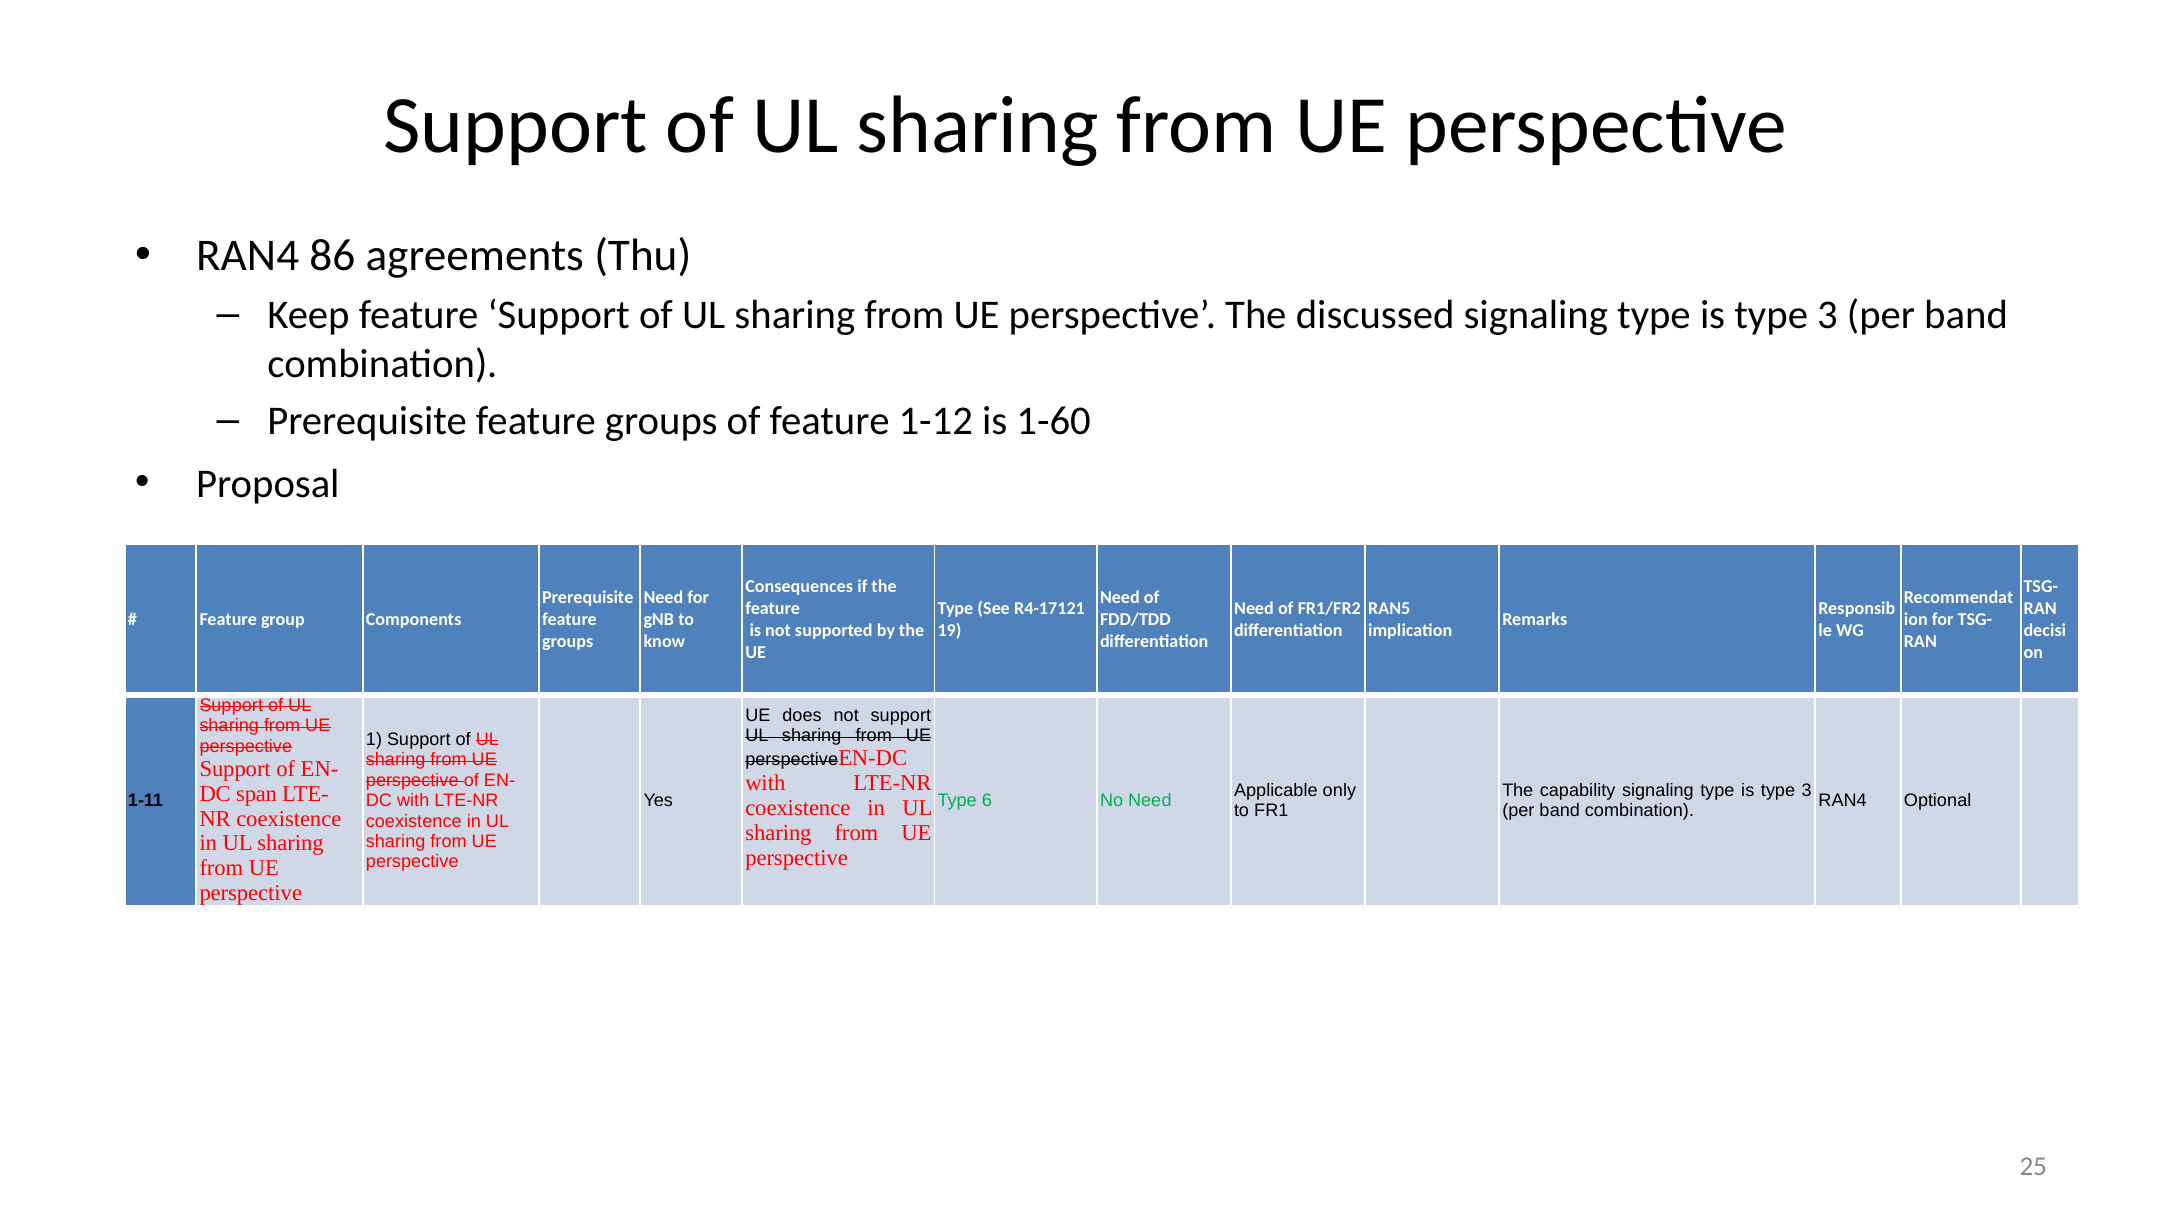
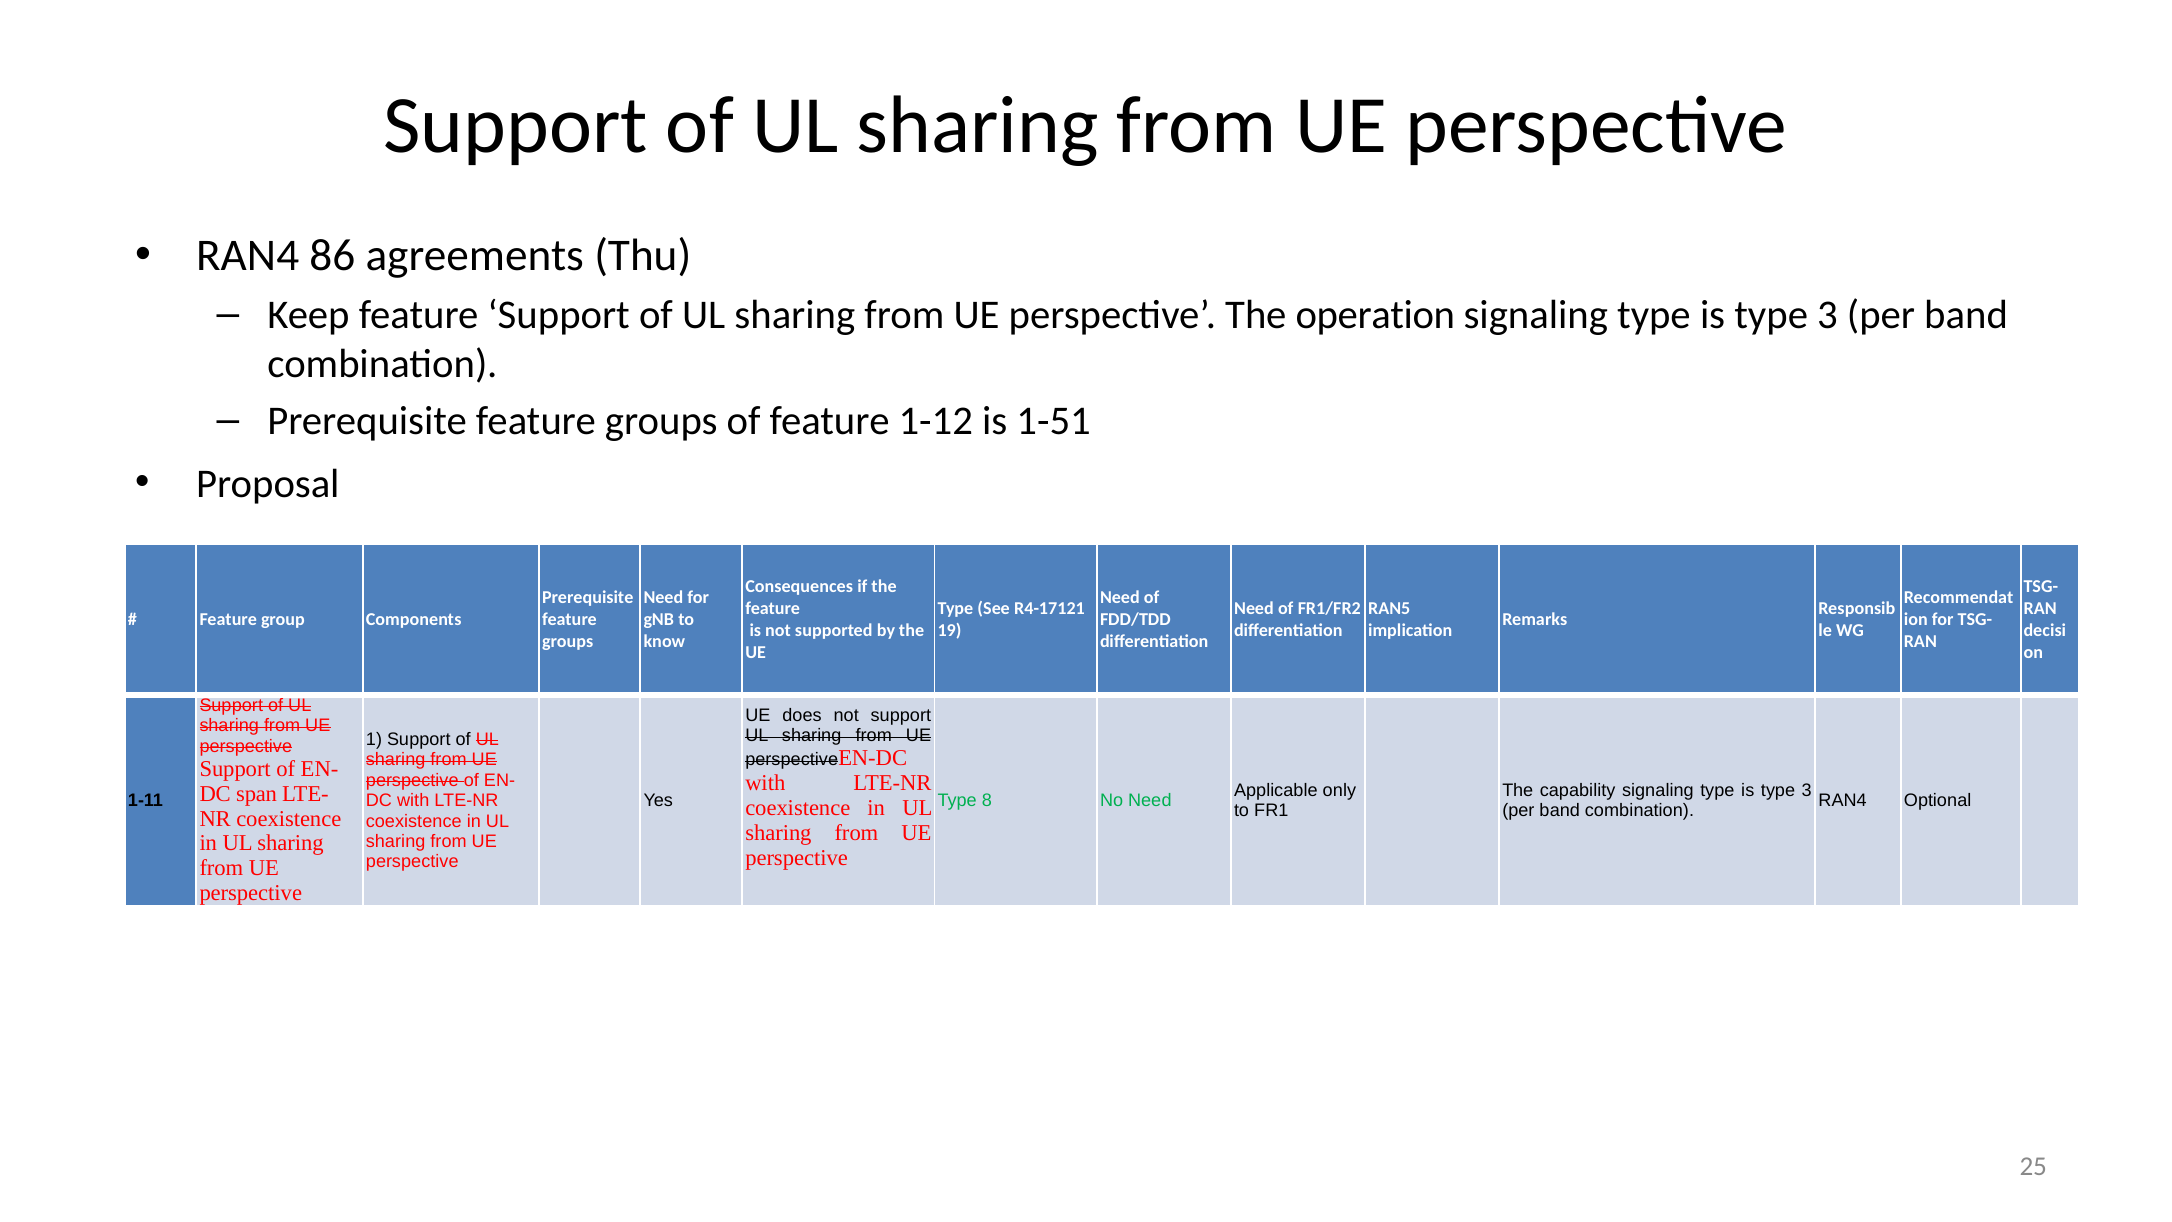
discussed: discussed -> operation
1-60: 1-60 -> 1-51
6: 6 -> 8
